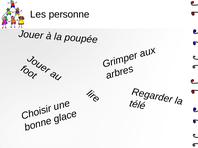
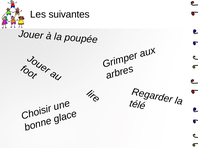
personne: personne -> suivantes
